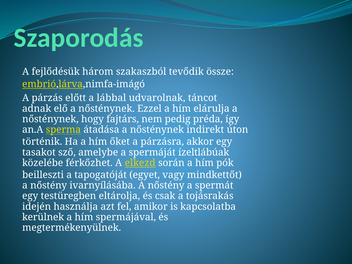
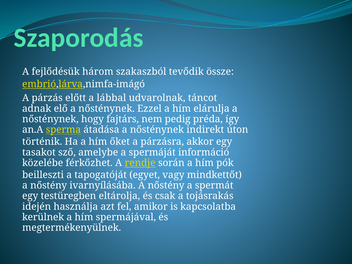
ízeltlábúak: ízeltlábúak -> információ
elkezd: elkezd -> rendje
